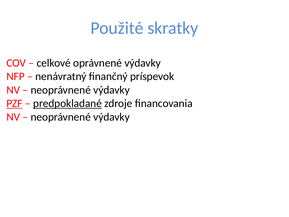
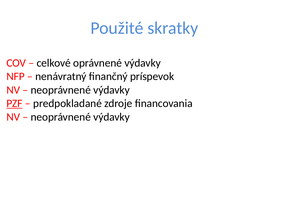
predpokladané underline: present -> none
